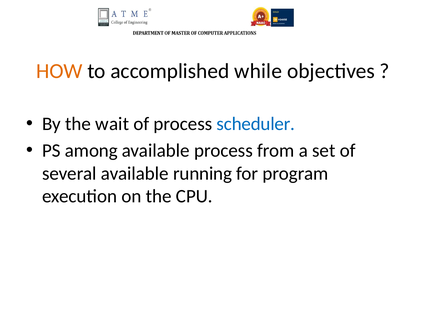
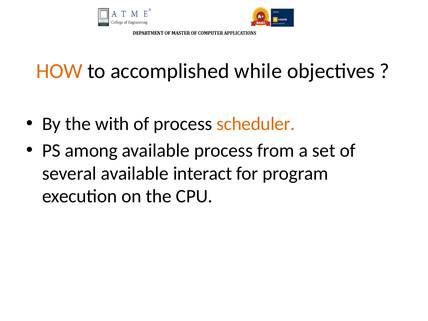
wait: wait -> with
scheduler colour: blue -> orange
running: running -> interact
